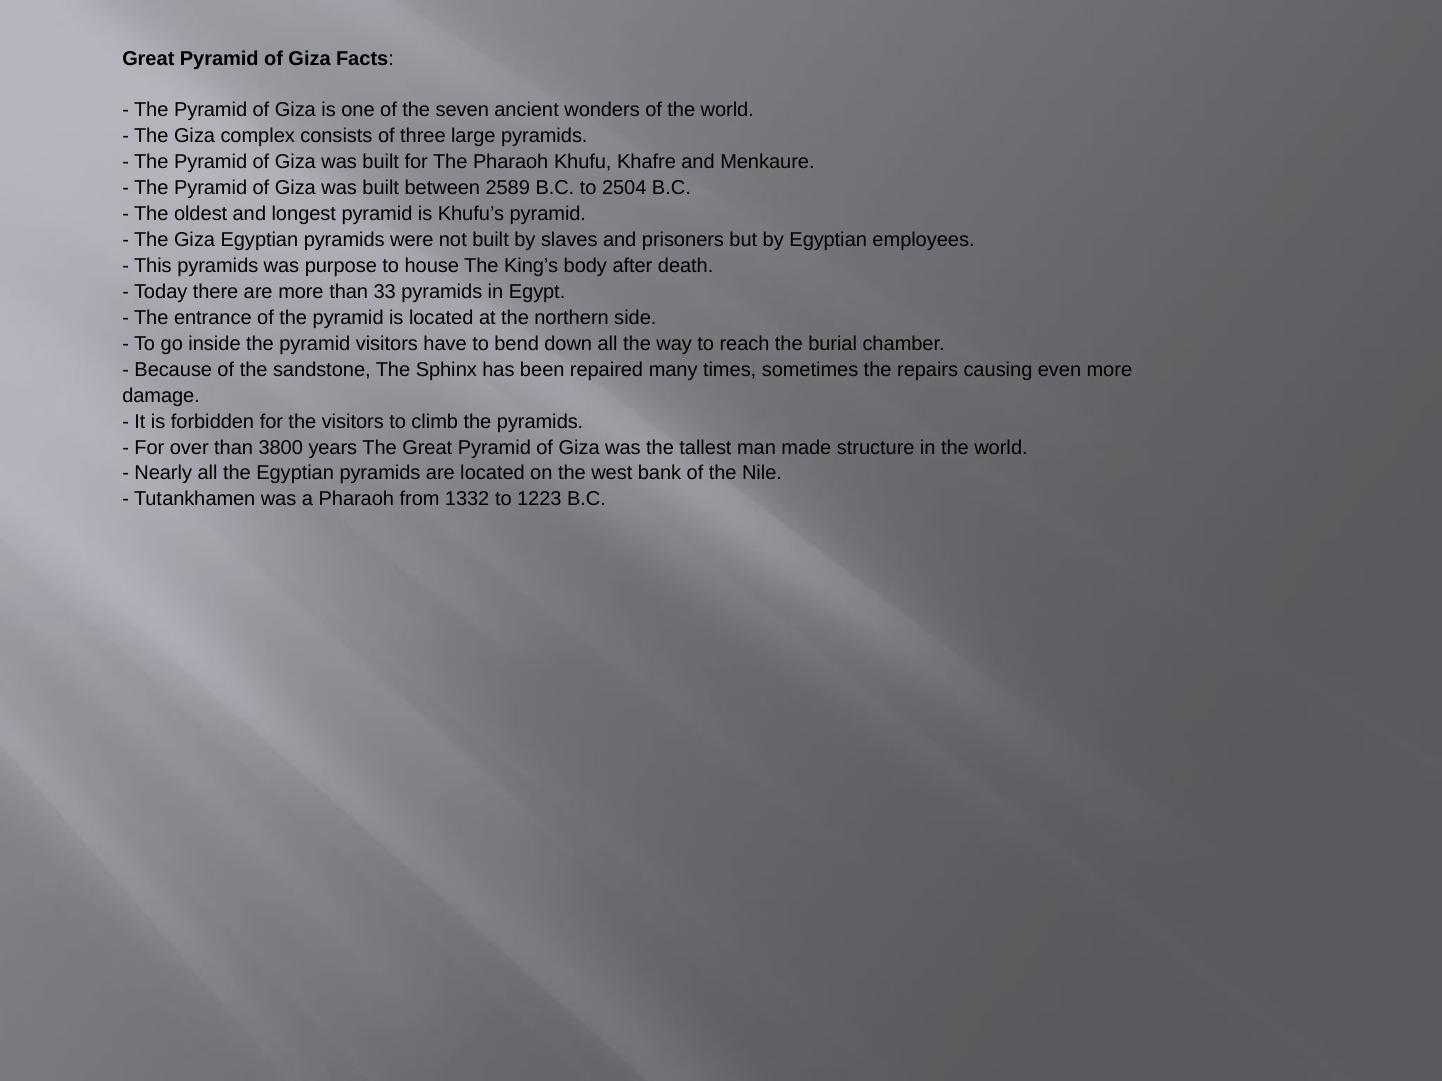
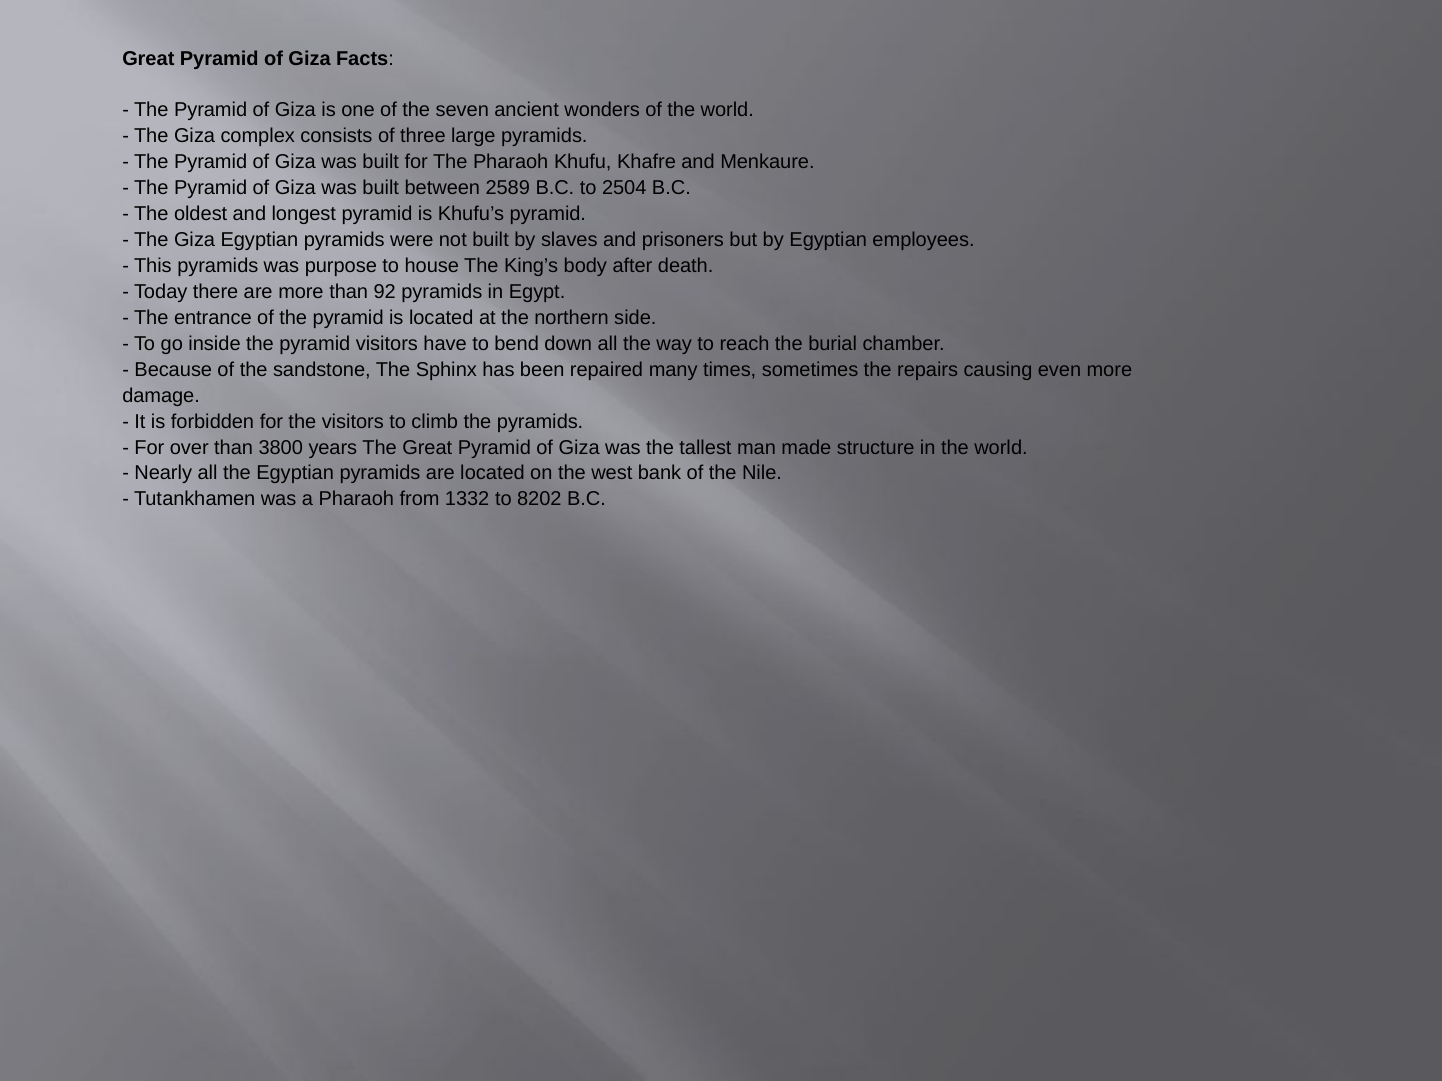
33: 33 -> 92
1223: 1223 -> 8202
